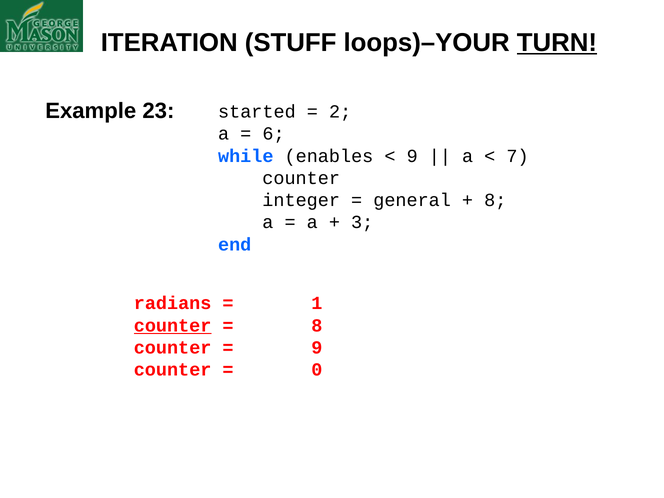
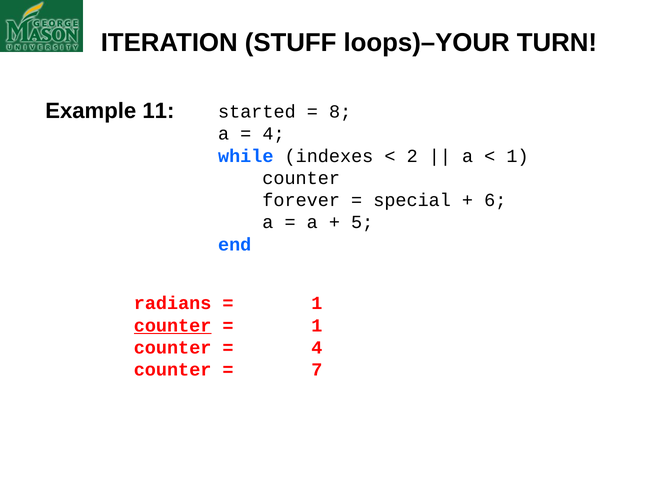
TURN underline: present -> none
23: 23 -> 11
2: 2 -> 8
6 at (273, 134): 6 -> 4
enables: enables -> indexes
9 at (412, 156): 9 -> 2
7 at (518, 156): 7 -> 1
integer: integer -> forever
general: general -> special
8 at (495, 200): 8 -> 6
3: 3 -> 5
8 at (317, 325): 8 -> 1
9 at (317, 348): 9 -> 4
0: 0 -> 7
